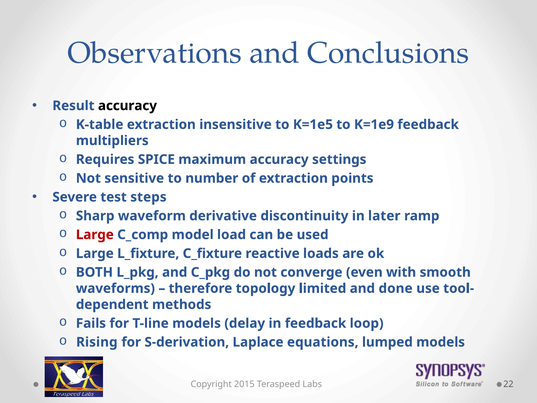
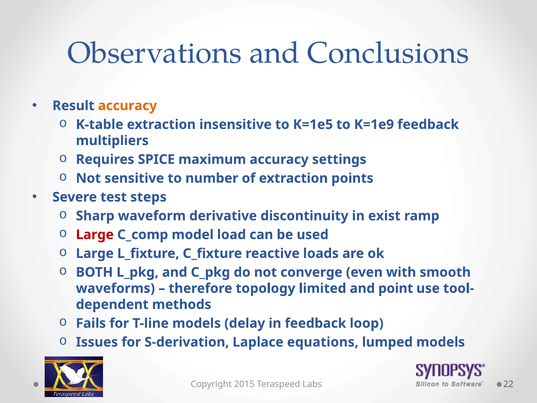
accuracy at (127, 106) colour: black -> orange
later: later -> exist
done: done -> point
Rising: Rising -> Issues
